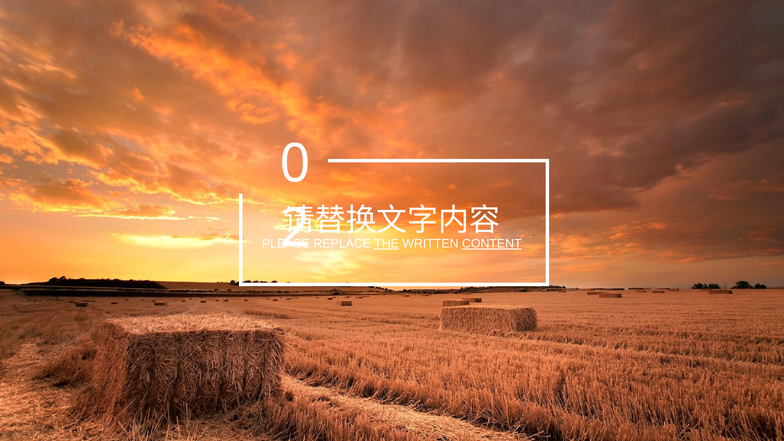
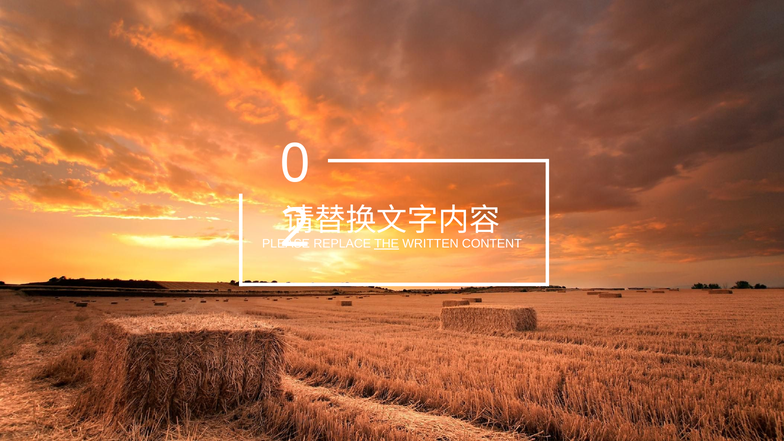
CONTENT underline: present -> none
